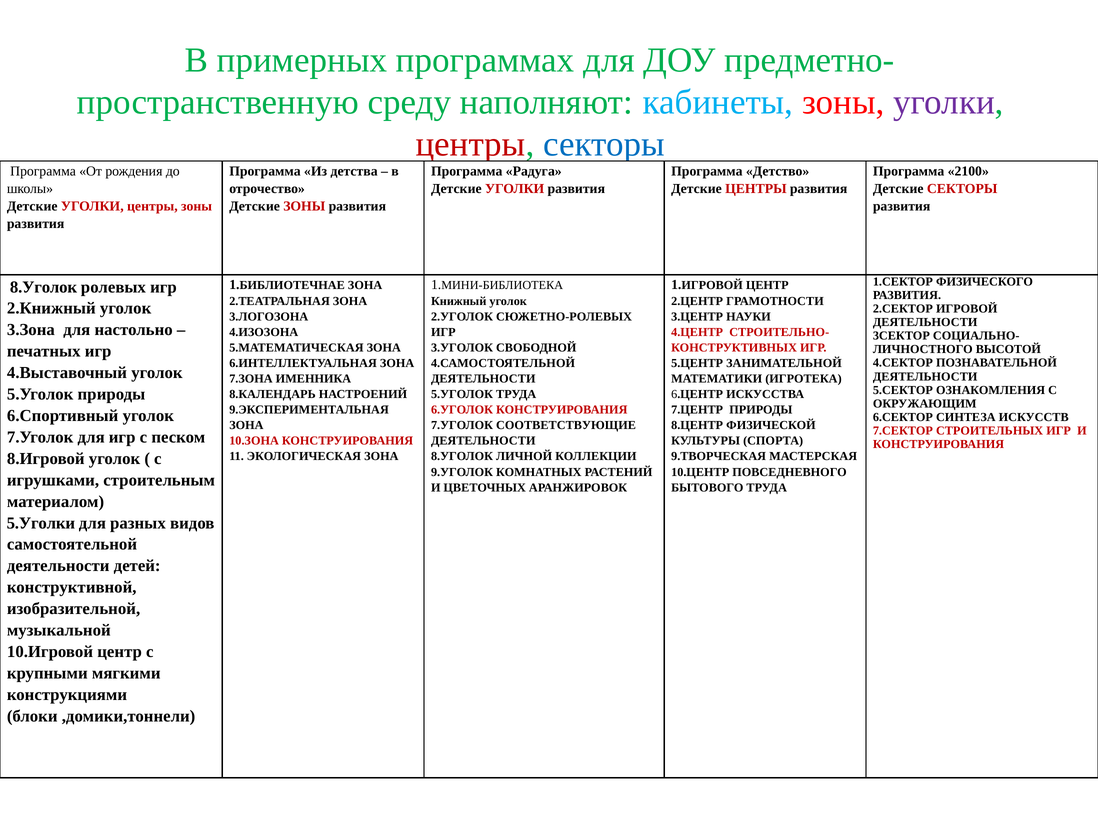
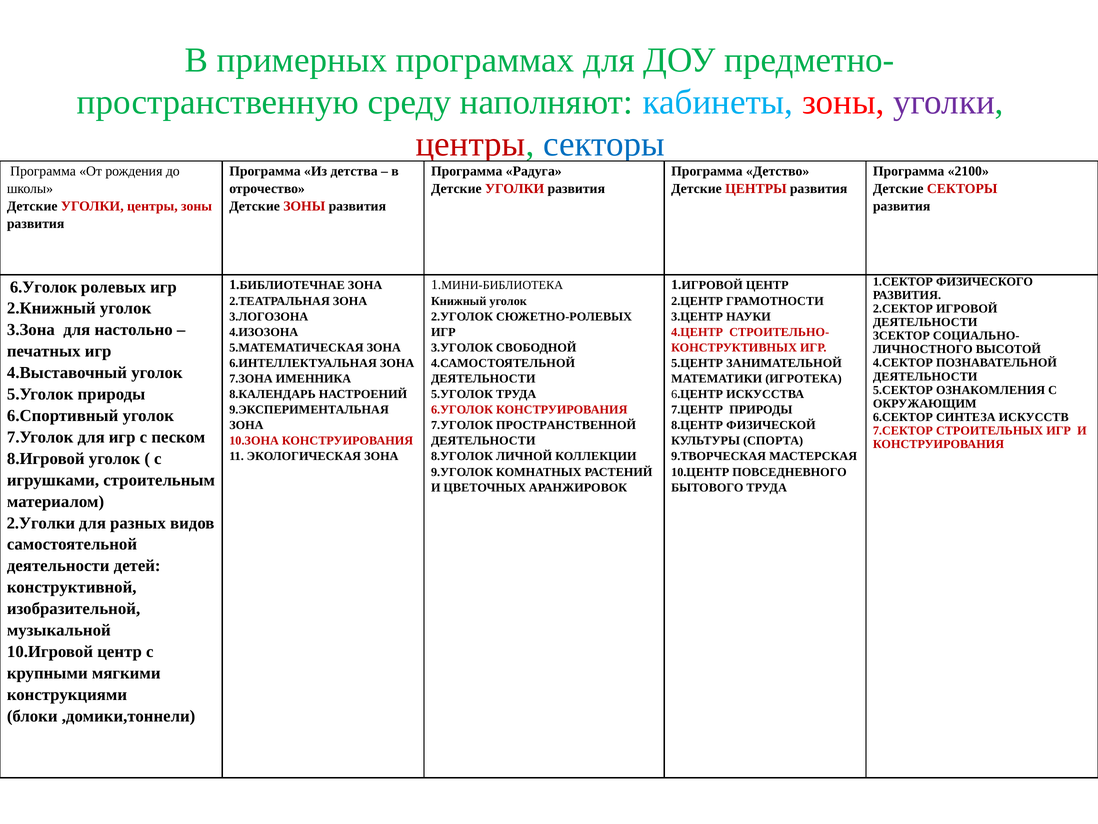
8.Уголок at (44, 287): 8.Уголок -> 6.Уголок
СООТВЕТСТВУЮЩИЕ: СООТВЕТСТВУЮЩИЕ -> ПРОСТРАНСТВЕННОЙ
5.Уголки: 5.Уголки -> 2.Уголки
